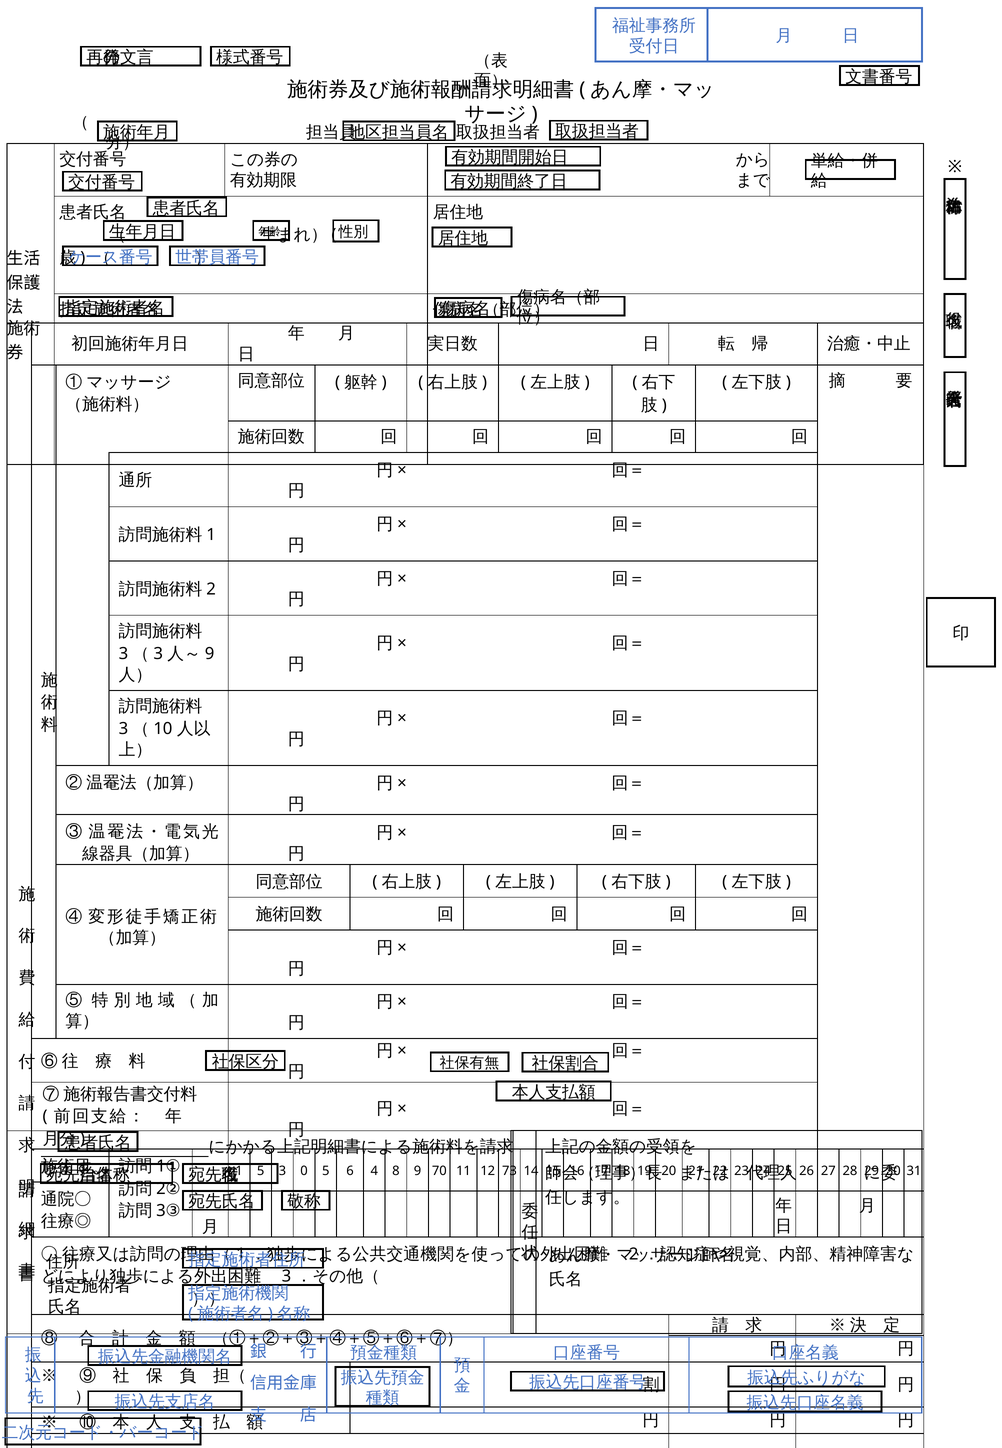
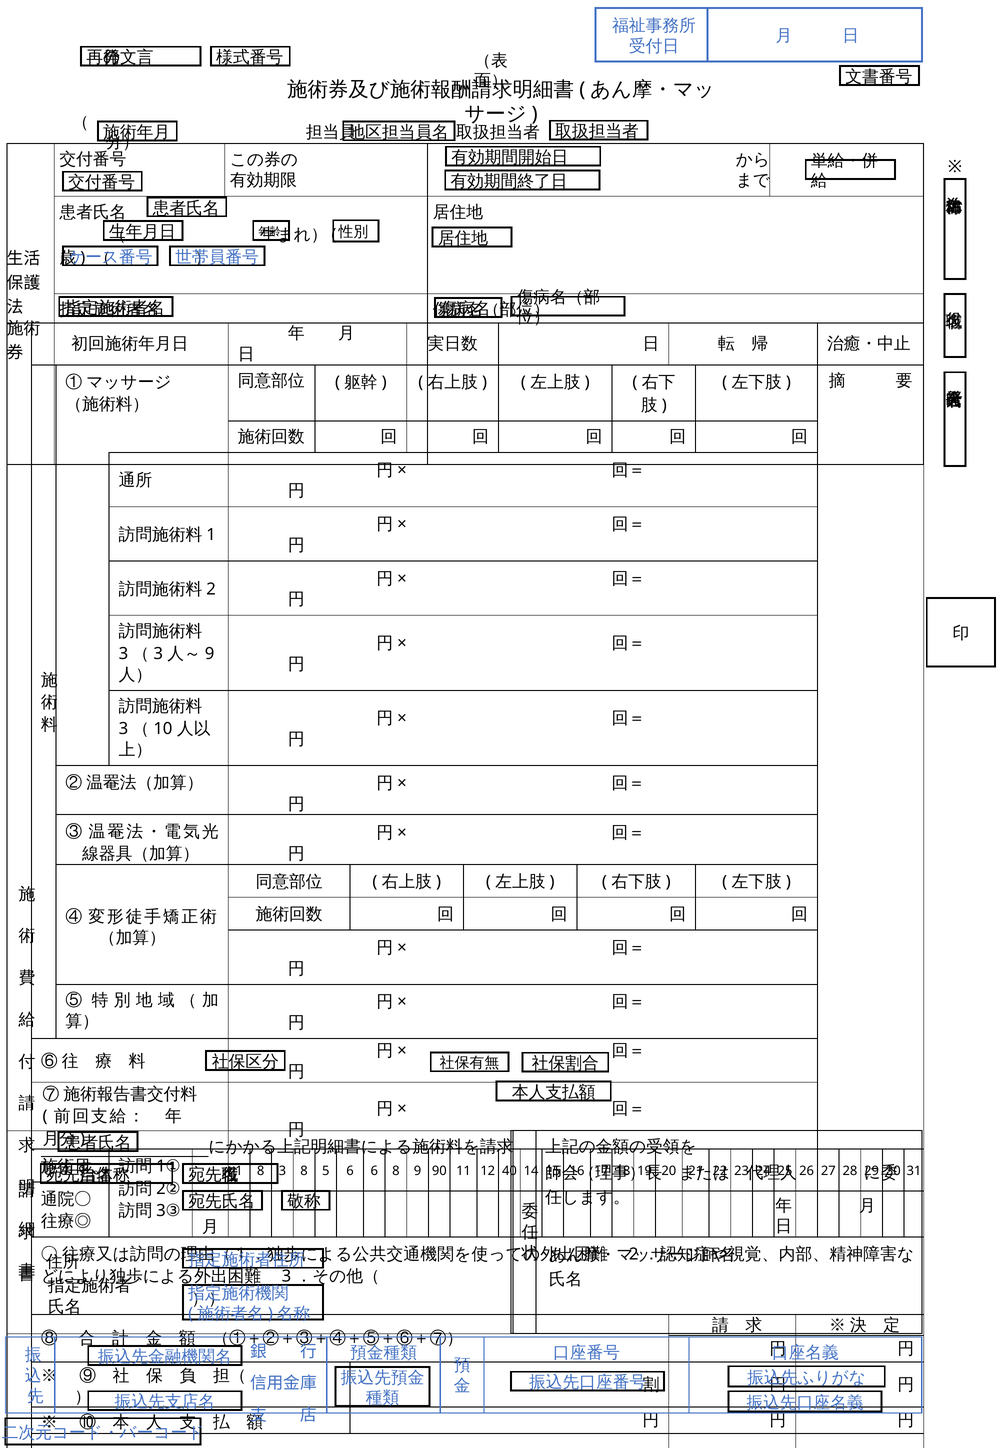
5 at (261, 1170): 5 -> 8
3 0: 0 -> 8
6 4: 4 -> 6
70: 70 -> 90
73: 73 -> 40
